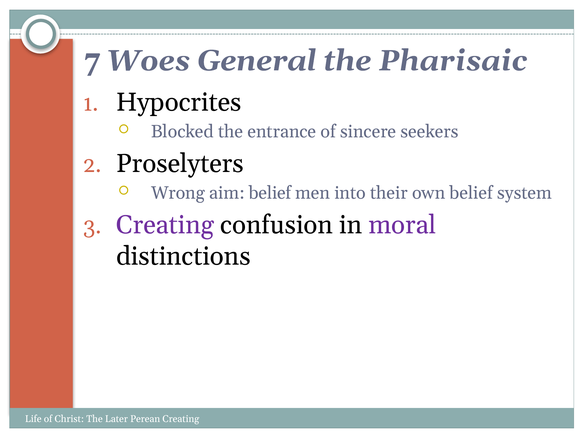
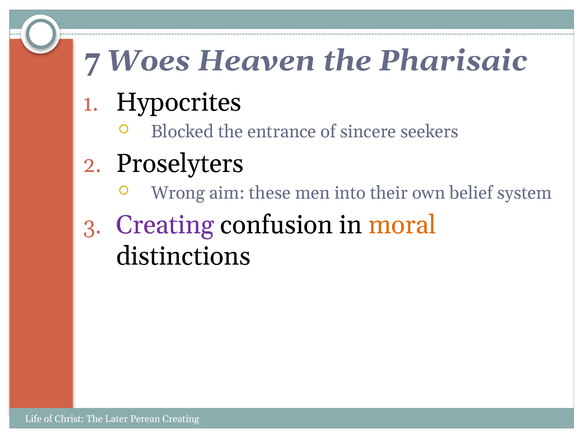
General: General -> Heaven
aim belief: belief -> these
moral colour: purple -> orange
